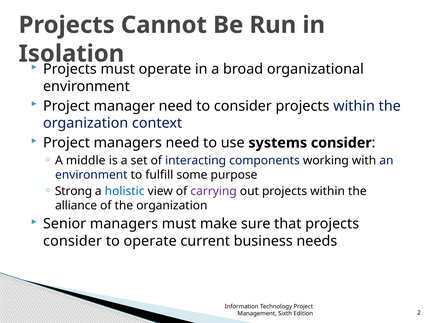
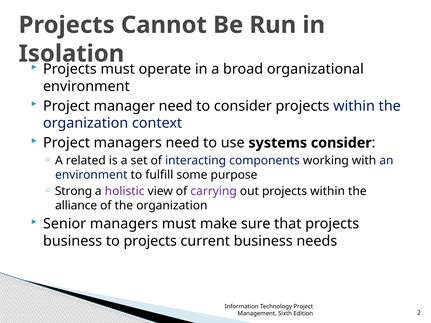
middle: middle -> related
holistic colour: blue -> purple
consider at (73, 241): consider -> business
to operate: operate -> projects
